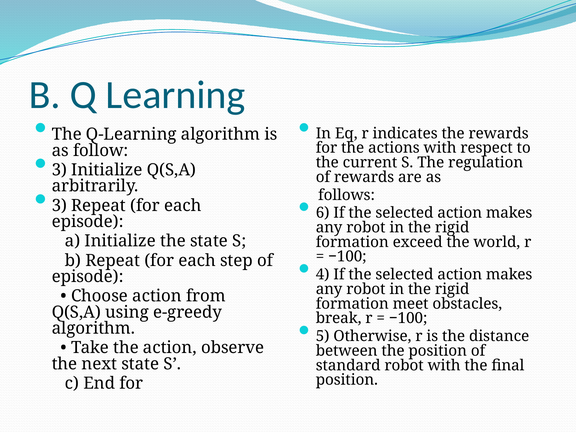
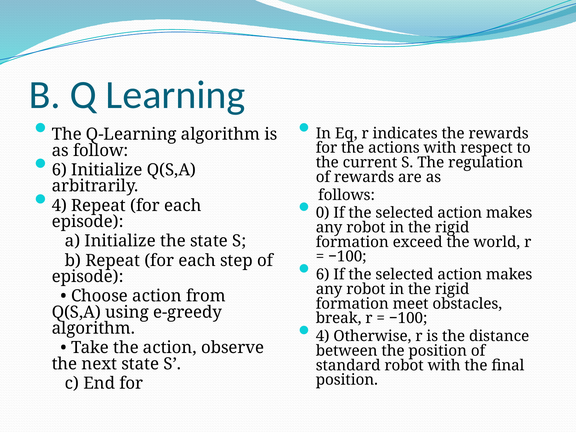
3 at (59, 170): 3 -> 6
3 at (59, 205): 3 -> 4
6: 6 -> 0
4 at (323, 275): 4 -> 6
5 at (323, 336): 5 -> 4
